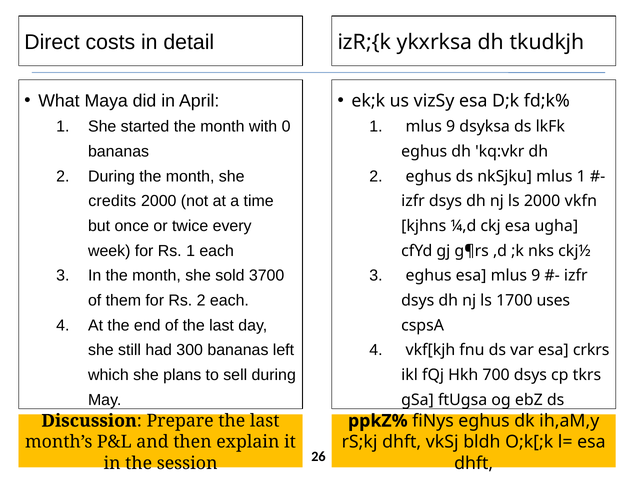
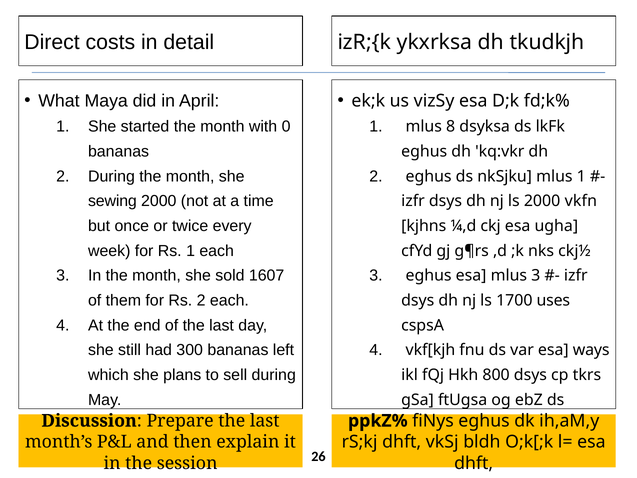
1 mlus 9: 9 -> 8
credits: credits -> sewing
3700: 3700 -> 1607
esa mlus 9: 9 -> 3
crkrs: crkrs -> ways
700: 700 -> 800
